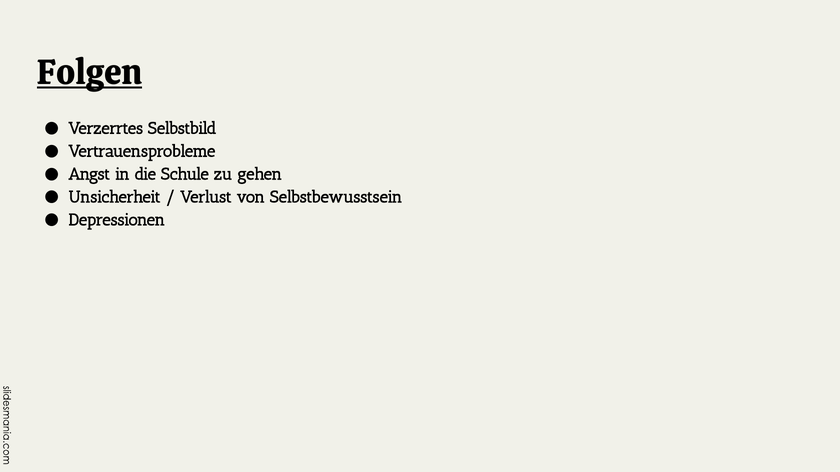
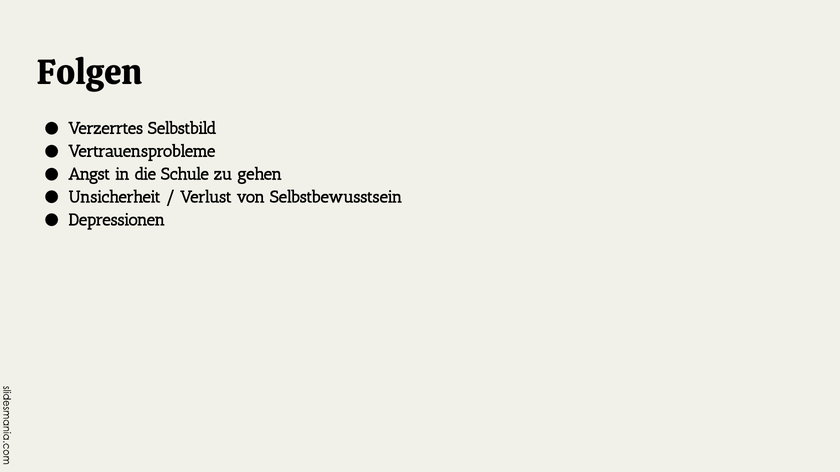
Folgen underline: present -> none
